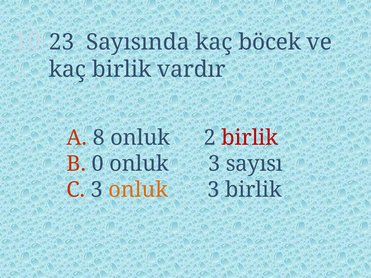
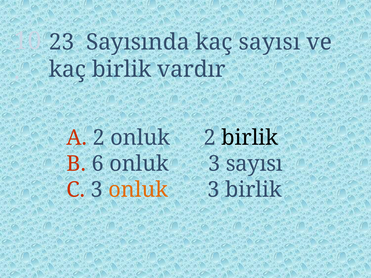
kaç böcek: böcek -> sayısı
A 8: 8 -> 2
birlik at (250, 138) colour: red -> black
0: 0 -> 6
